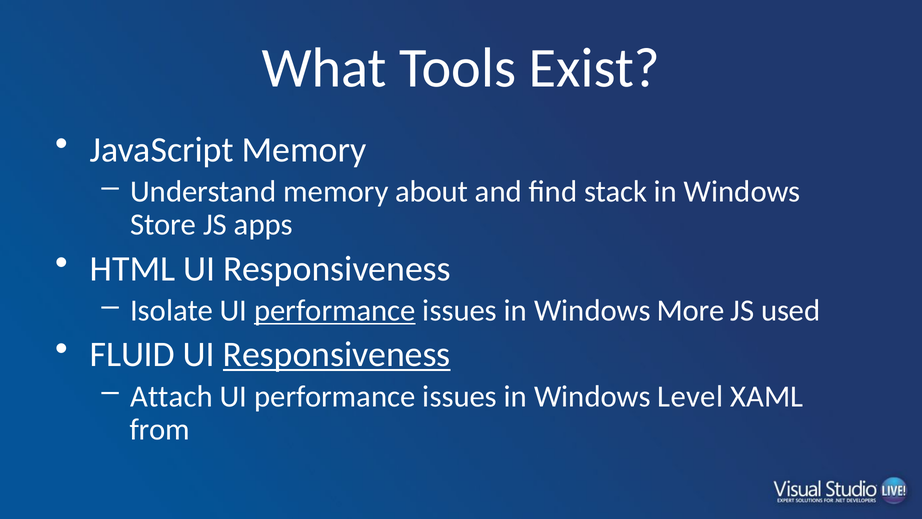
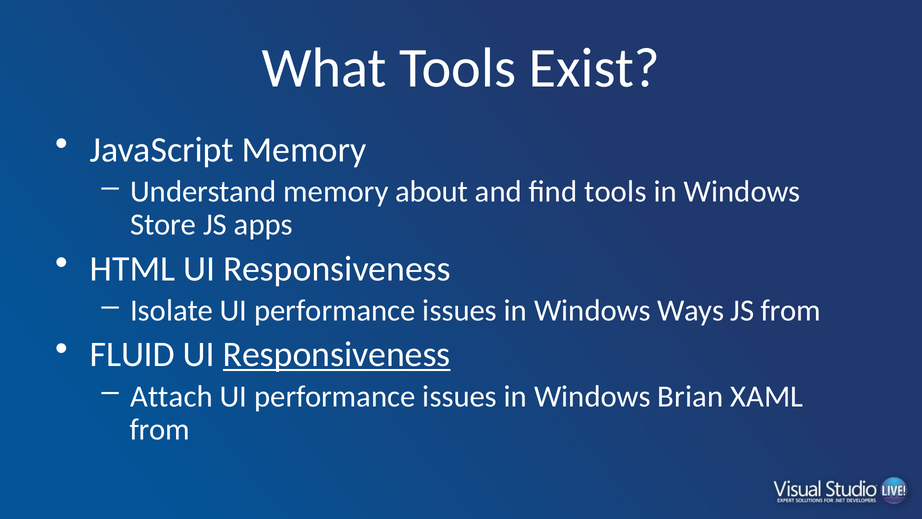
find stack: stack -> tools
performance at (335, 310) underline: present -> none
More: More -> Ways
JS used: used -> from
Level: Level -> Brian
